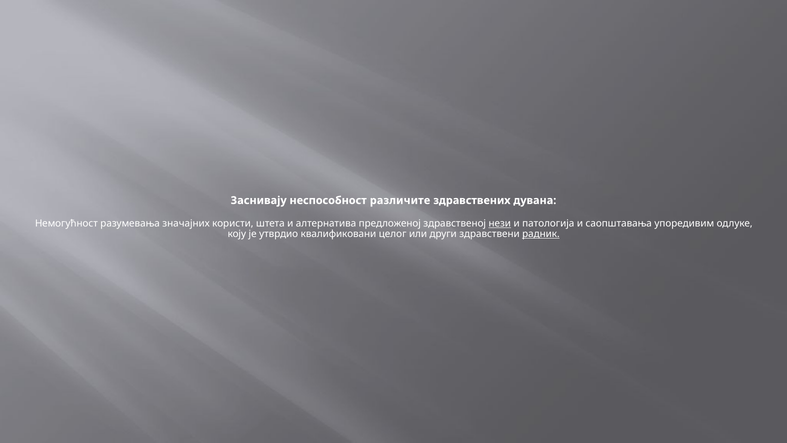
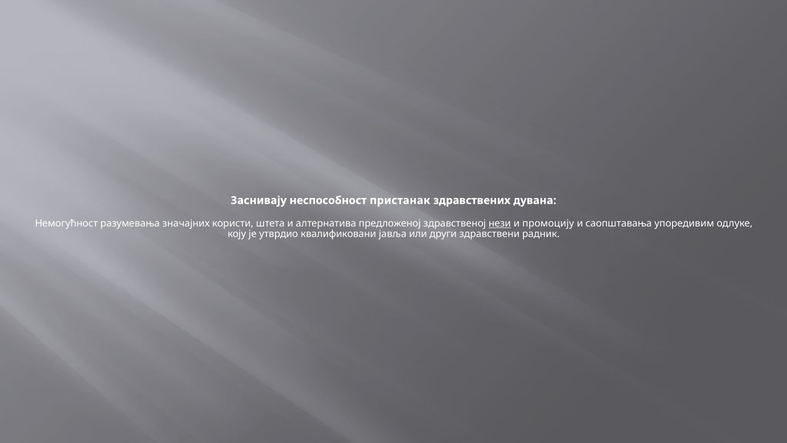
различите: различите -> пристанак
патологија: патологија -> промоцију
целог: целог -> јавља
радник underline: present -> none
